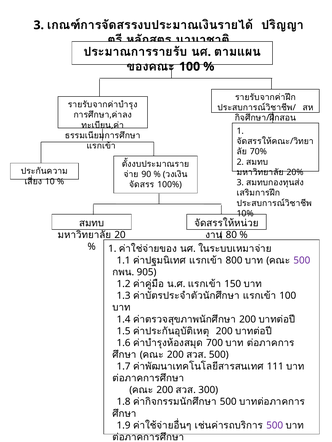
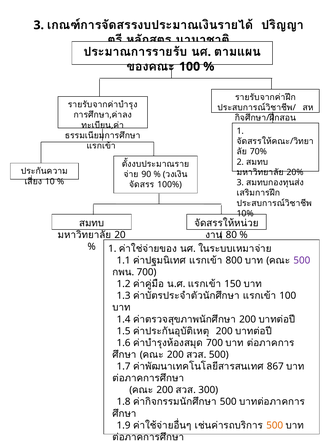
905 at (147, 273): 905 -> 700
111: 111 -> 867
500 at (275, 426) colour: purple -> orange
